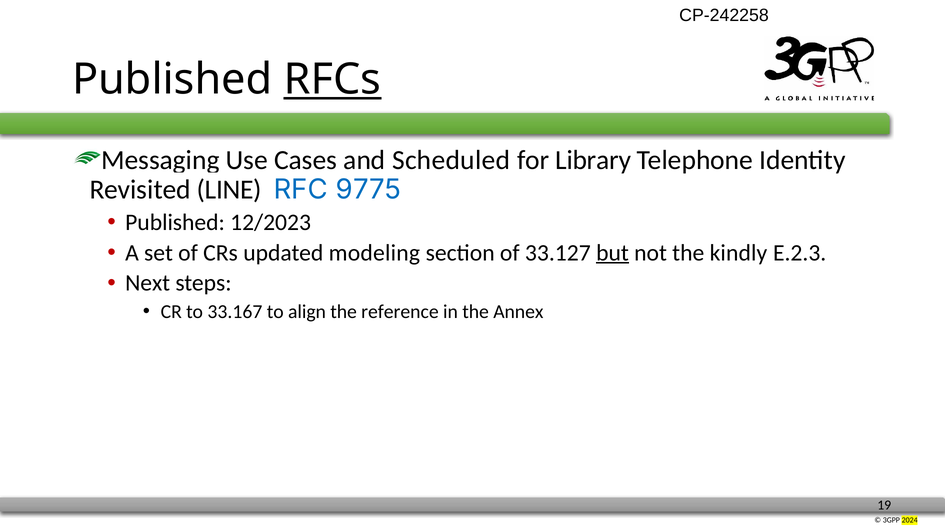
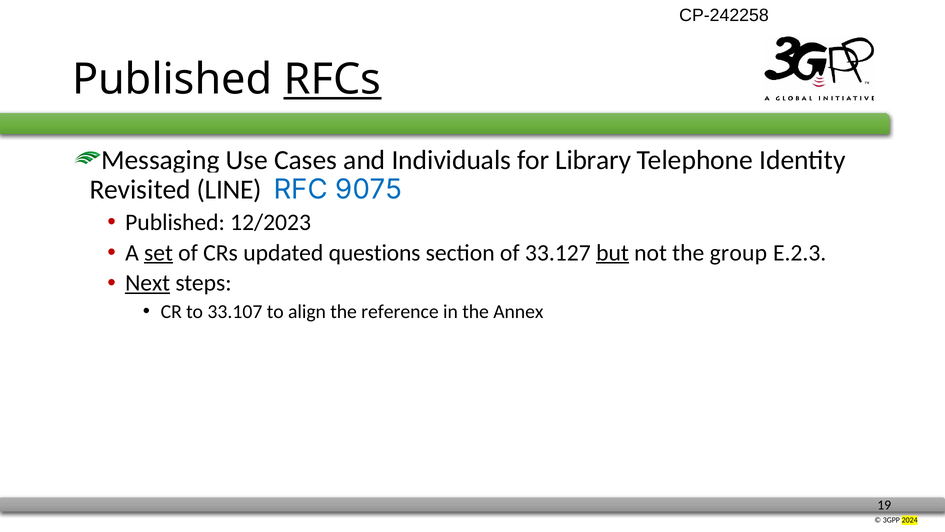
Scheduled: Scheduled -> Individuals
9775: 9775 -> 9075
set underline: none -> present
modeling: modeling -> questions
kindly: kindly -> group
Next underline: none -> present
33.167: 33.167 -> 33.107
